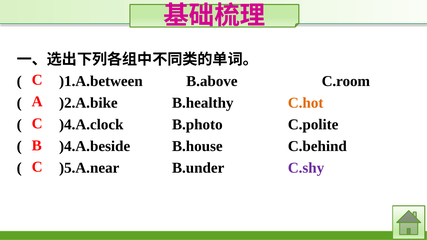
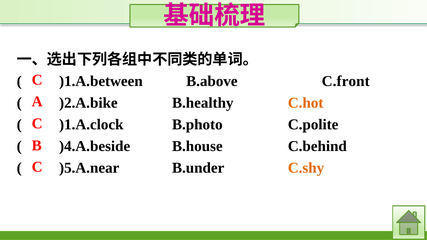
C.room: C.room -> C.front
)4.A.clock: )4.A.clock -> )1.A.clock
C.shy colour: purple -> orange
